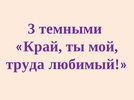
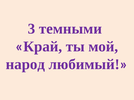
труда: труда -> народ
